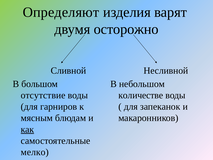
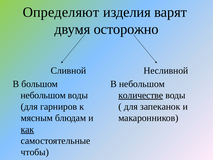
отсутствие at (43, 95): отсутствие -> небольшом
количестве underline: none -> present
мелко: мелко -> чтобы
